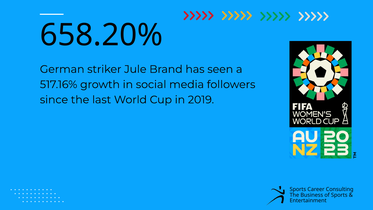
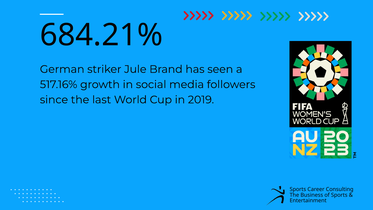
658.20%: 658.20% -> 684.21%
